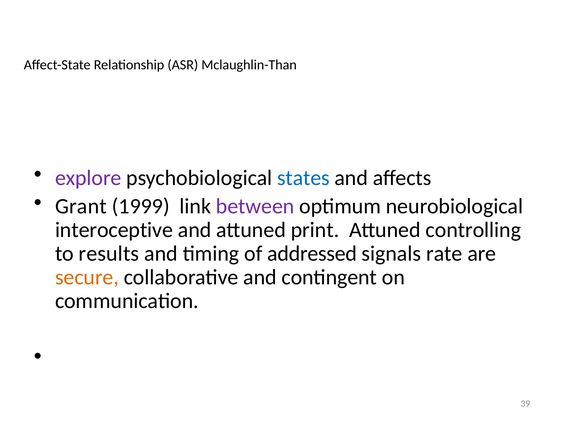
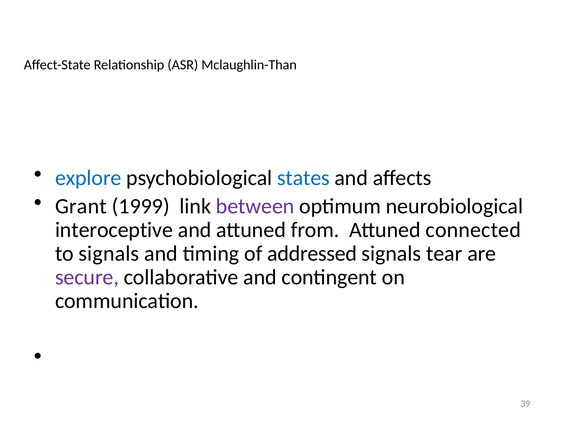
explore colour: purple -> blue
print: print -> from
controlling: controlling -> connected
to results: results -> signals
rate: rate -> tear
secure colour: orange -> purple
